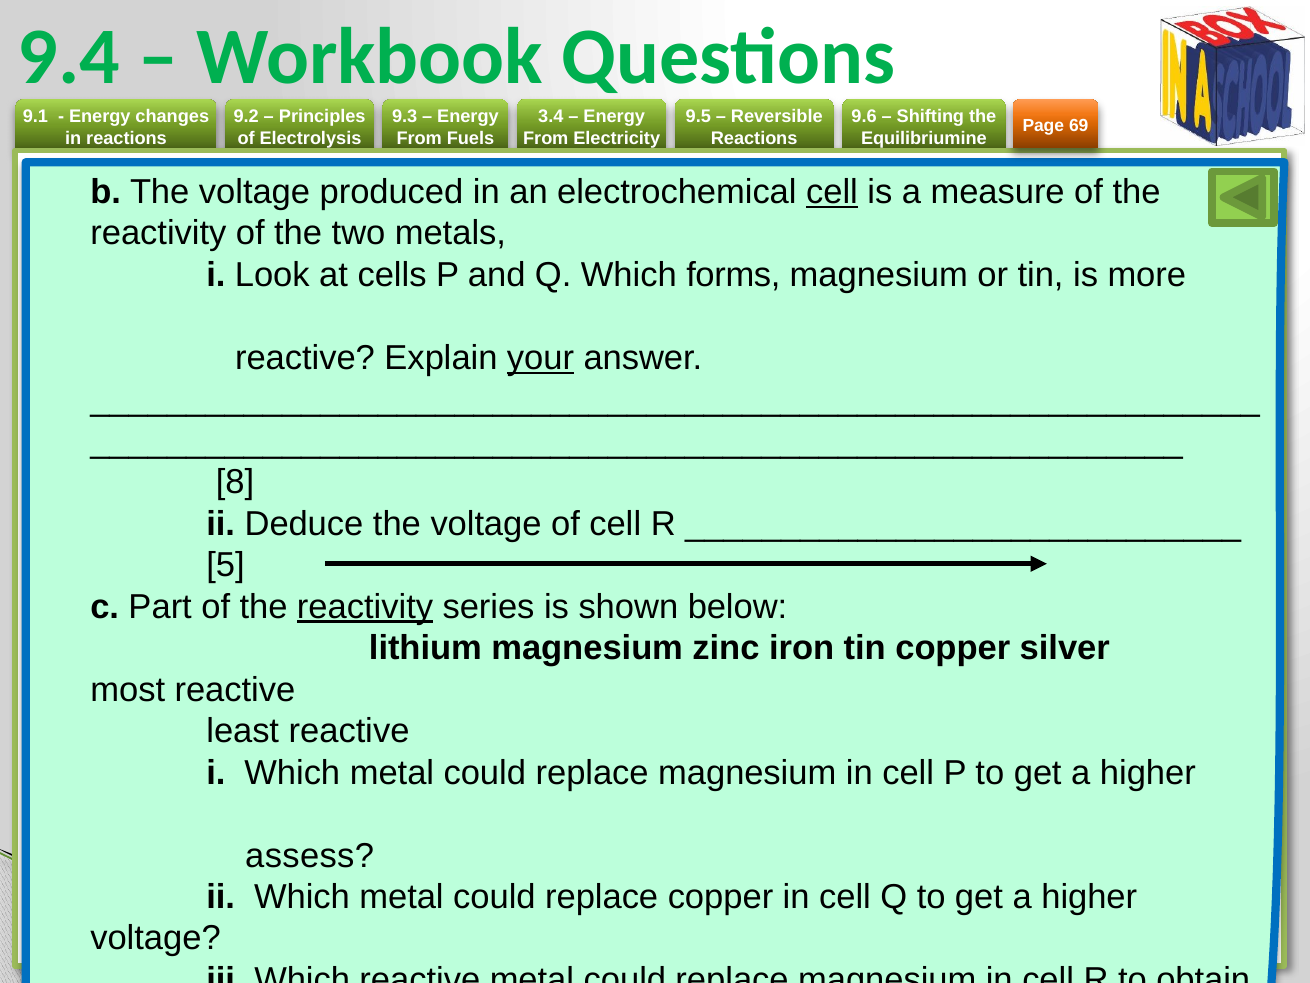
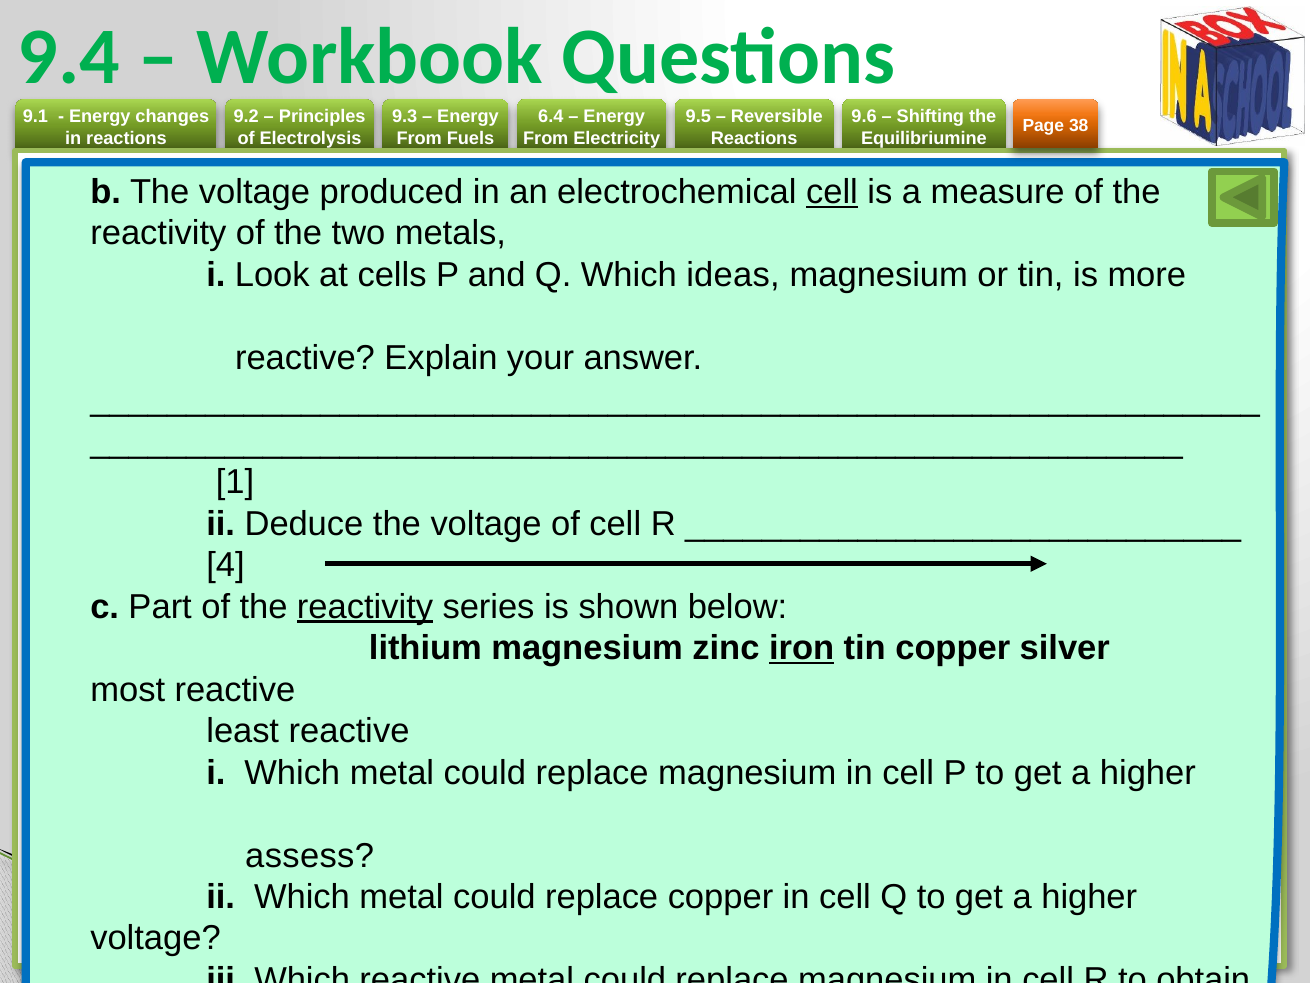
3.4: 3.4 -> 6.4
69: 69 -> 38
forms: forms -> ideas
your underline: present -> none
8: 8 -> 1
5 at (226, 565): 5 -> 4
iron underline: none -> present
